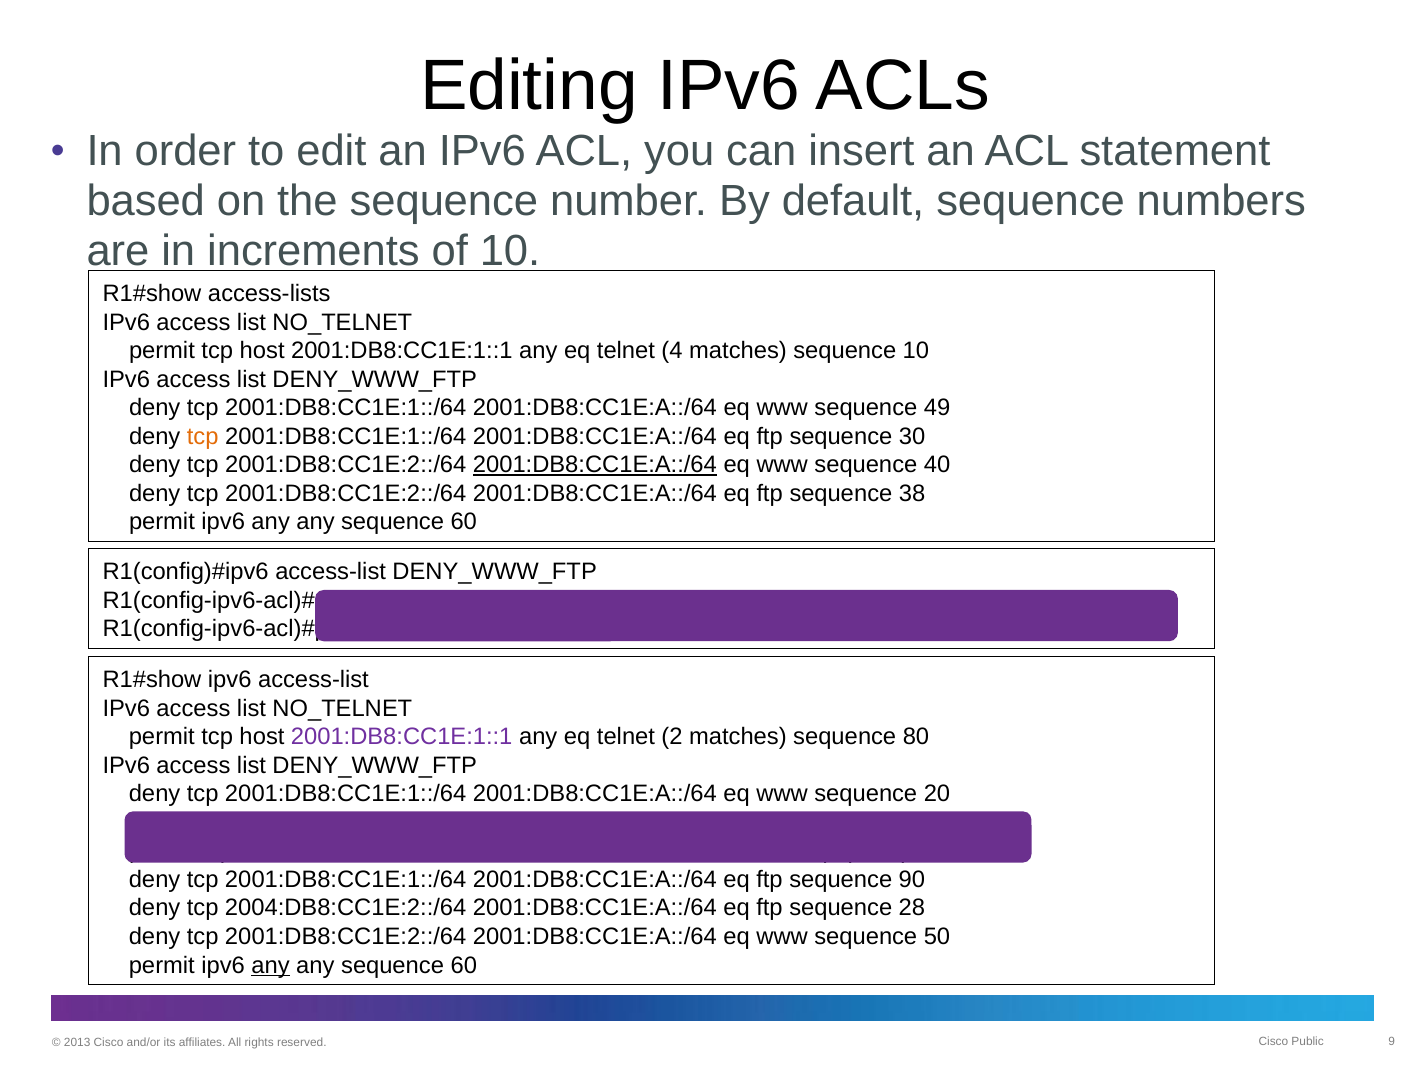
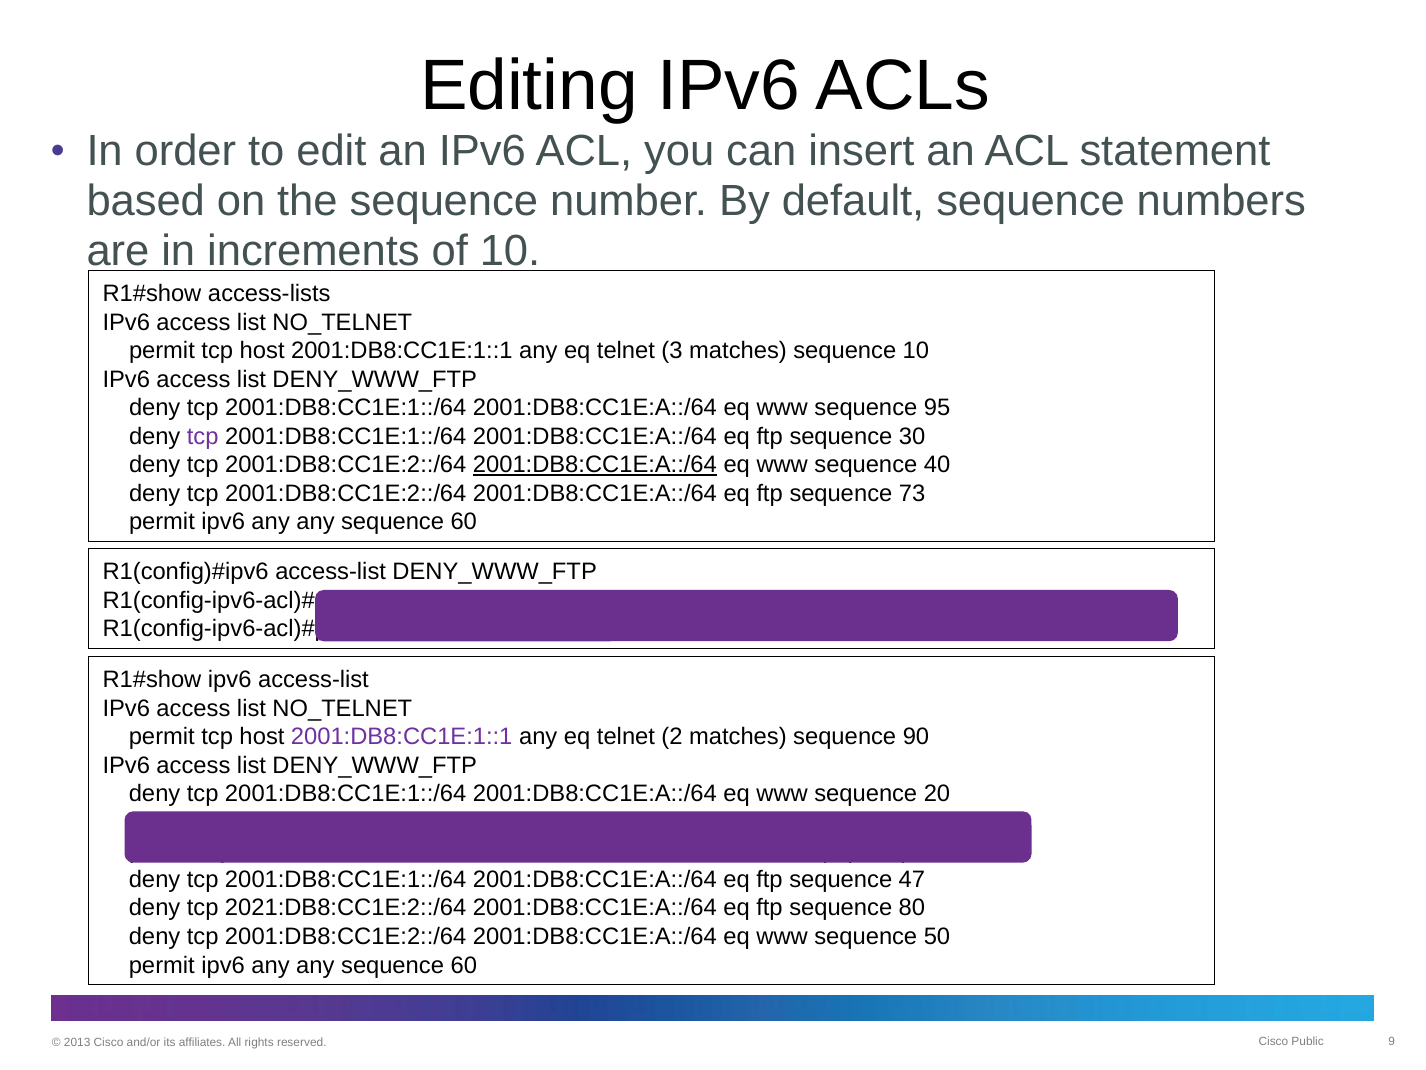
4: 4 -> 3
49: 49 -> 95
tcp at (203, 436) colour: orange -> purple
38: 38 -> 73
80: 80 -> 90
90: 90 -> 47
2004:DB8:CC1E:2::/64: 2004:DB8:CC1E:2::/64 -> 2021:DB8:CC1E:2::/64
28: 28 -> 80
any at (271, 965) underline: present -> none
